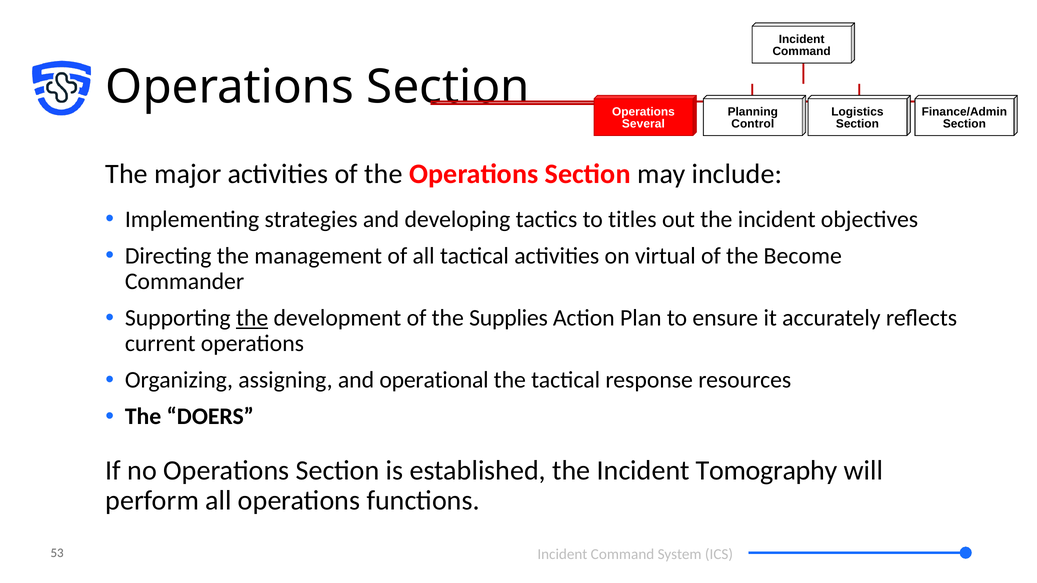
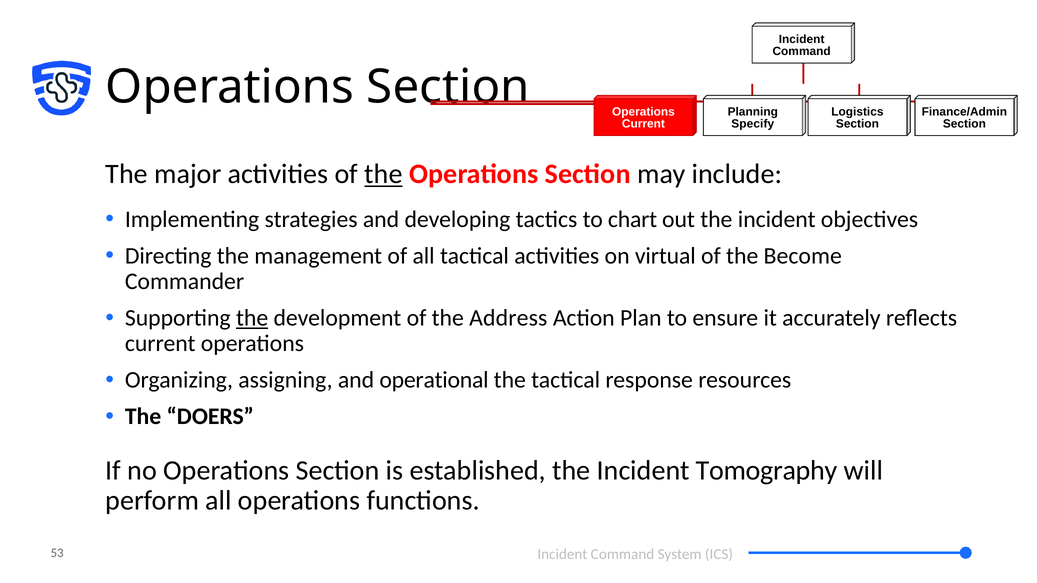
Several at (643, 124): Several -> Current
Control: Control -> Specify
the at (383, 174) underline: none -> present
titles: titles -> chart
Supplies: Supplies -> Address
